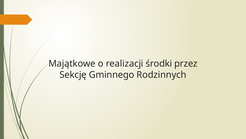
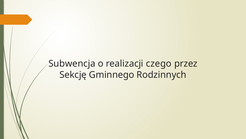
Majątkowe: Majątkowe -> Subwencja
środki: środki -> czego
